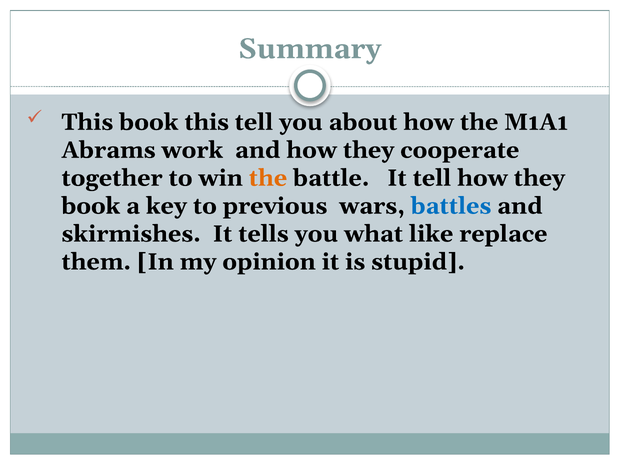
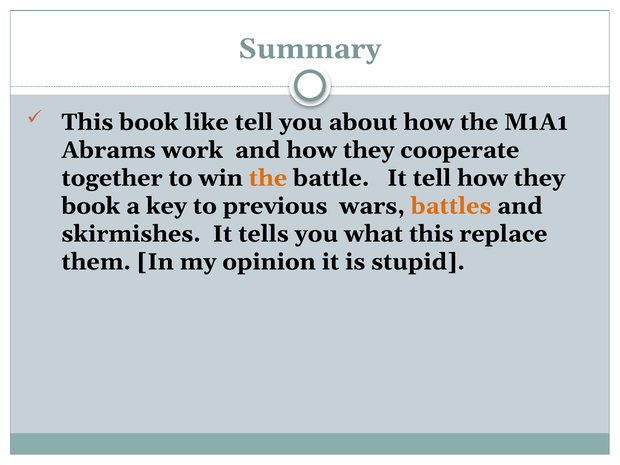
book this: this -> like
battles colour: blue -> orange
what like: like -> this
